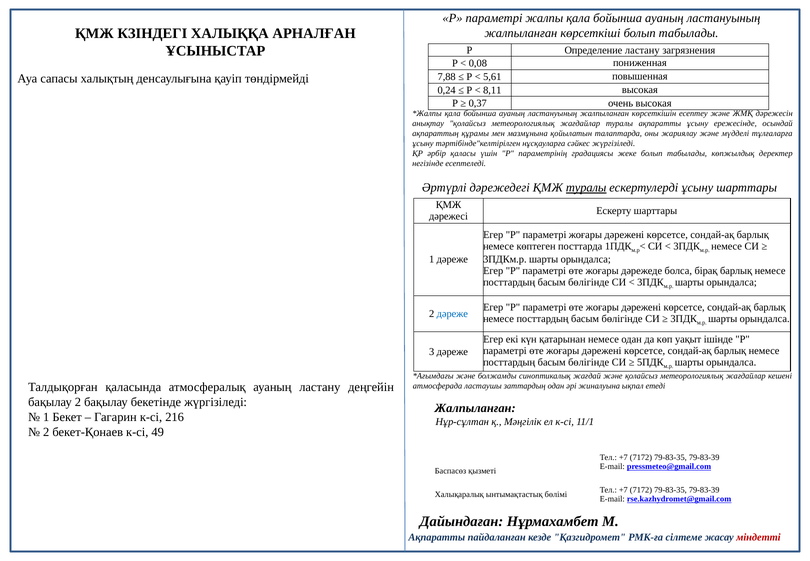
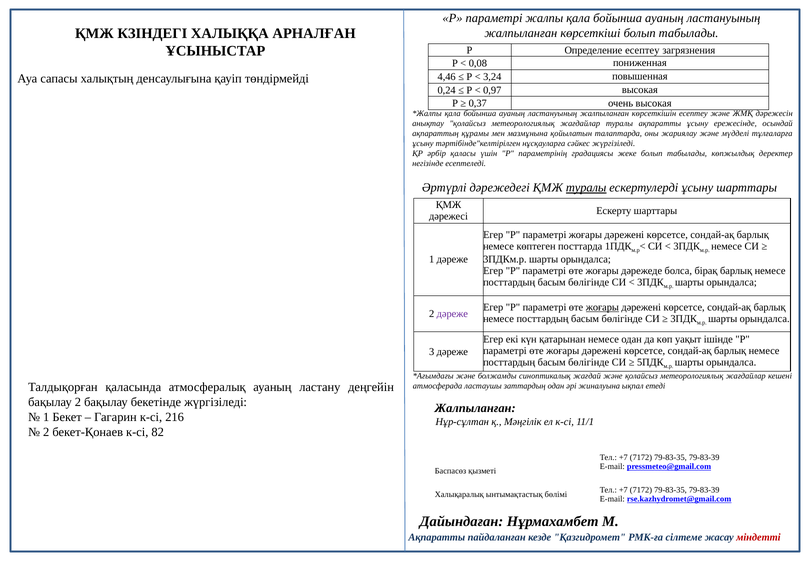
Определение ластану: ластану -> есептеу
7,88: 7,88 -> 4,46
5,61: 5,61 -> 3,24
8,11: 8,11 -> 0,97
жоғары at (602, 307) underline: none -> present
дәреже at (452, 314) colour: blue -> purple
49: 49 -> 82
